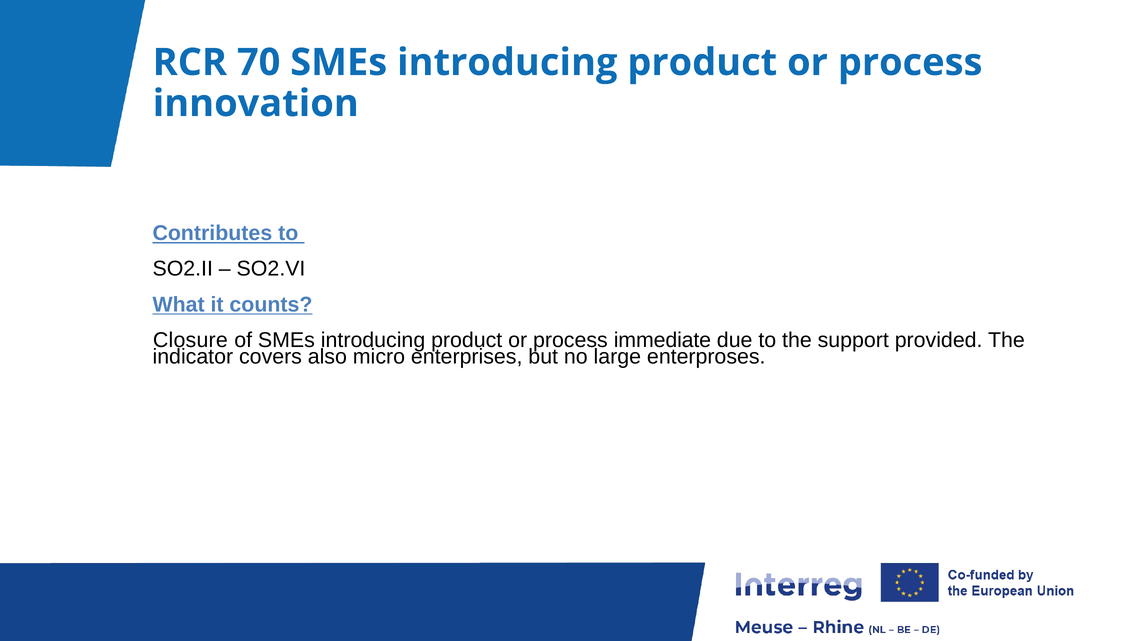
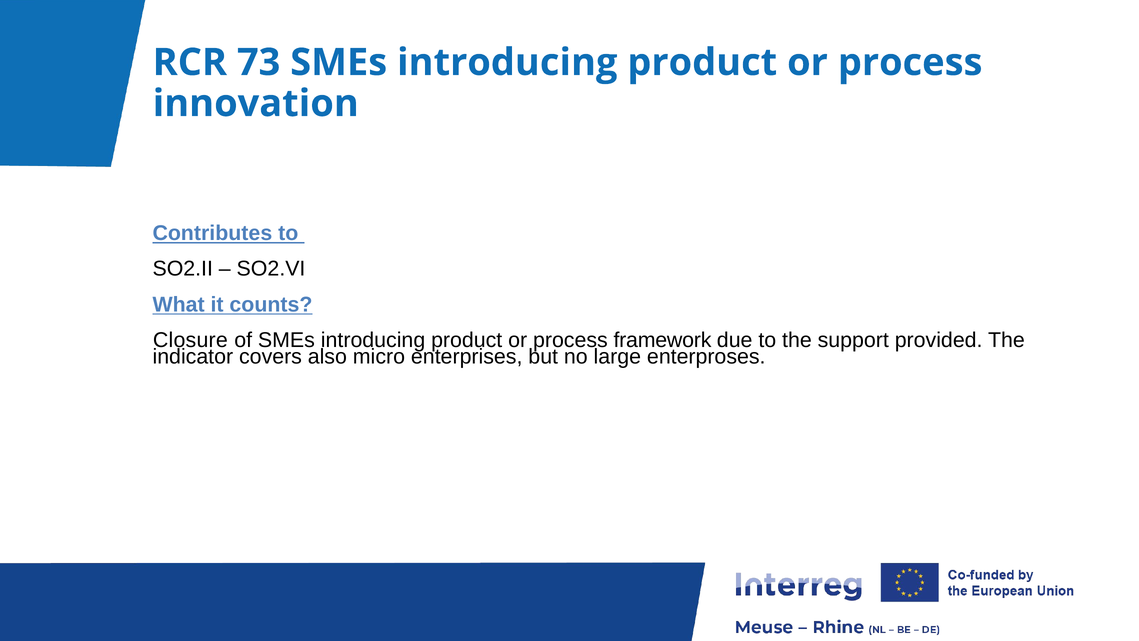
70: 70 -> 73
immediate: immediate -> framework
